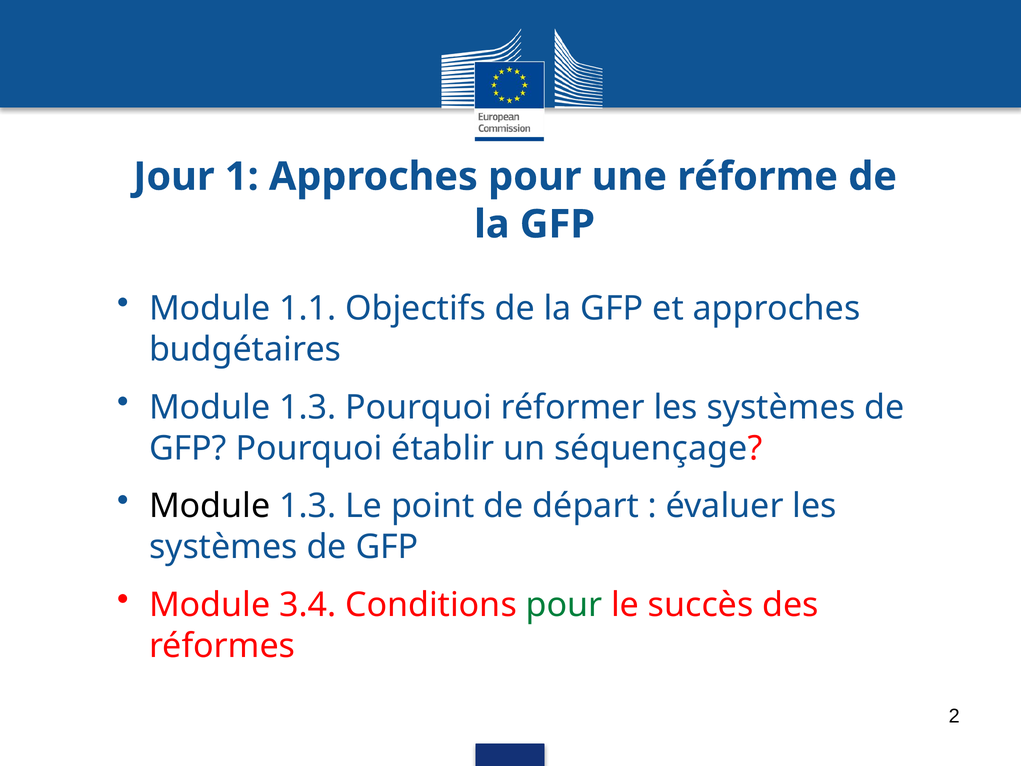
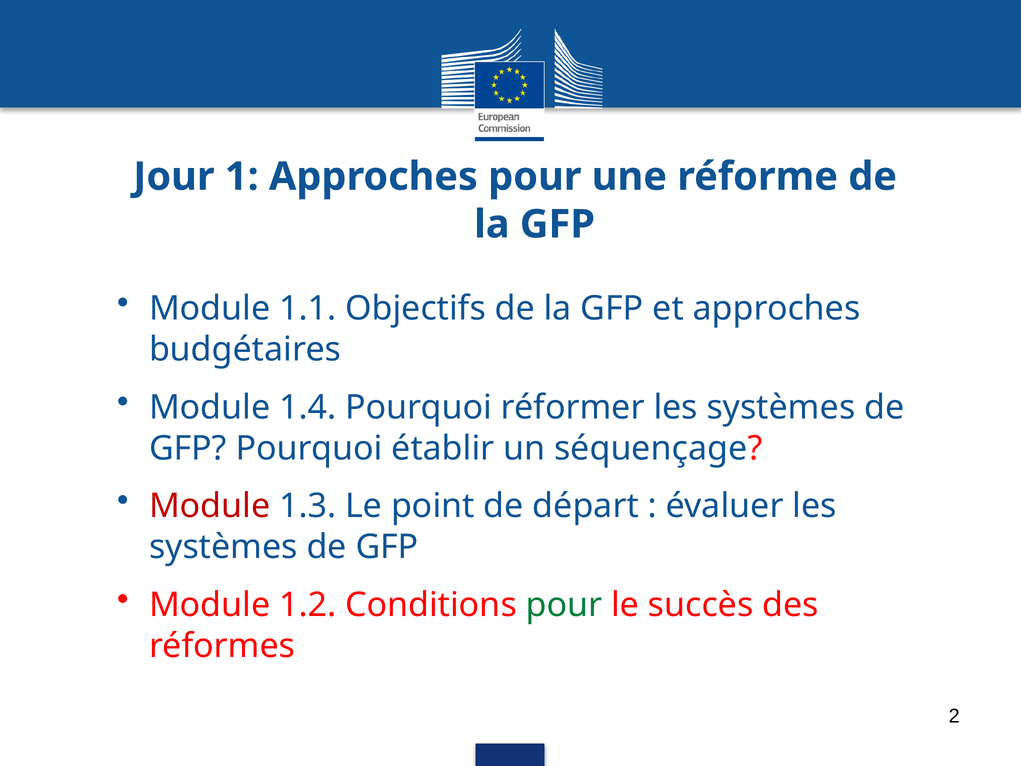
1.3 at (308, 407): 1.3 -> 1.4
Module at (210, 506) colour: black -> red
3.4: 3.4 -> 1.2
